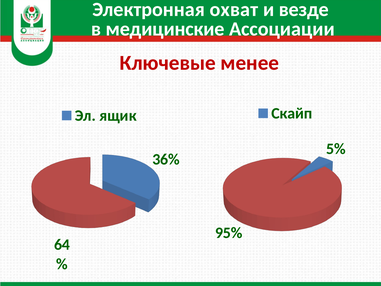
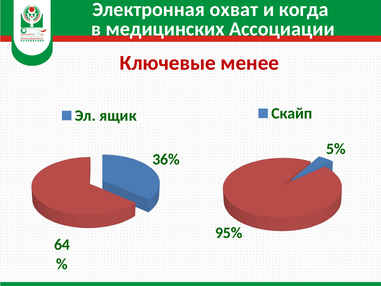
везде: везде -> когда
медицинские: медицинские -> медицинских
